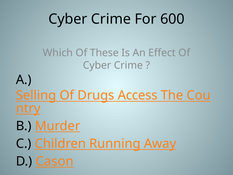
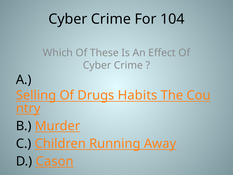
600: 600 -> 104
Access: Access -> Habits
